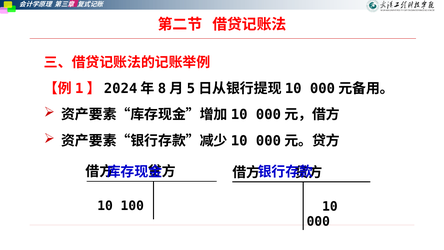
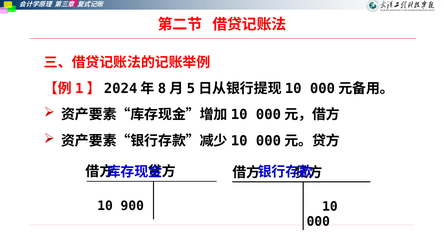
100: 100 -> 900
